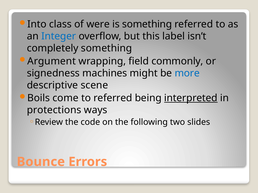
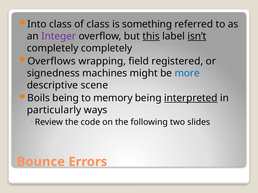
of were: were -> class
Integer colour: blue -> purple
this underline: none -> present
isn’t underline: none -> present
completely something: something -> completely
Argument: Argument -> Overflows
commonly: commonly -> registered
Boils come: come -> being
to referred: referred -> memory
protections: protections -> particularly
